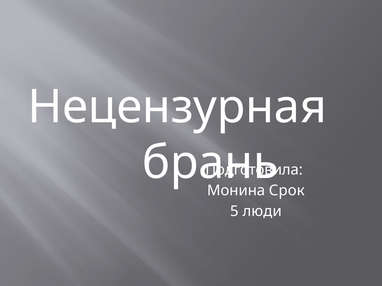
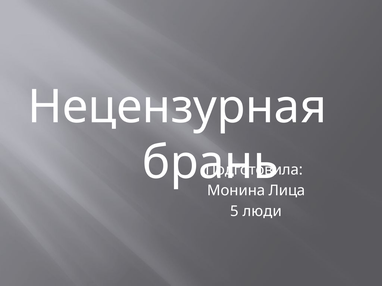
Срок: Срок -> Лица
